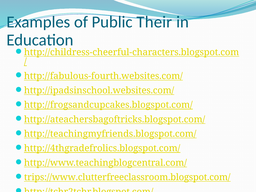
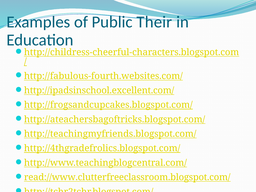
http://ipadsinschool.websites.com/: http://ipadsinschool.websites.com/ -> http://ipadsinschool.excellent.com/
trips://www.clutterfreeclassroom.blogspot.com/: trips://www.clutterfreeclassroom.blogspot.com/ -> read://www.clutterfreeclassroom.blogspot.com/
